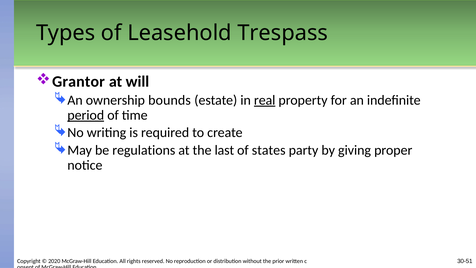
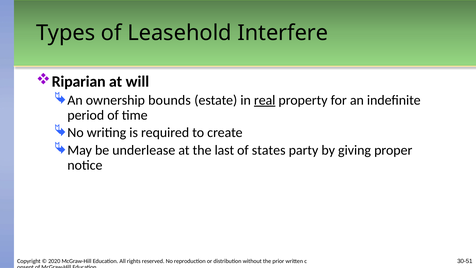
Trespass: Trespass -> Interfere
Grantor: Grantor -> Riparian
period underline: present -> none
regulations: regulations -> underlease
